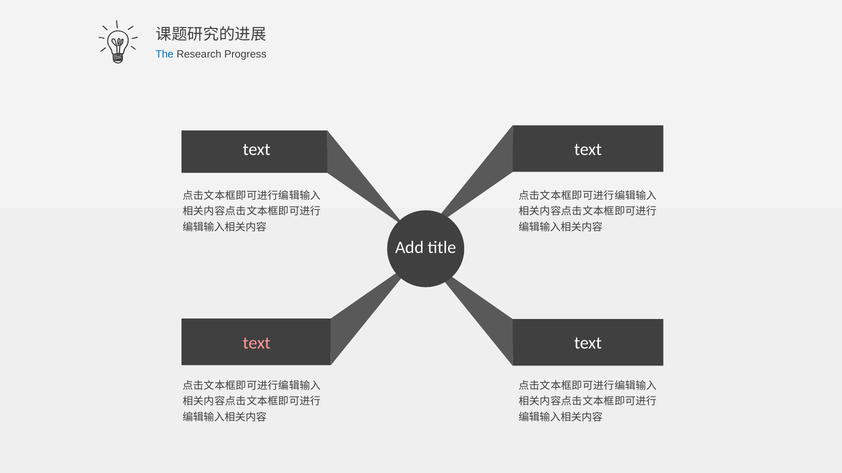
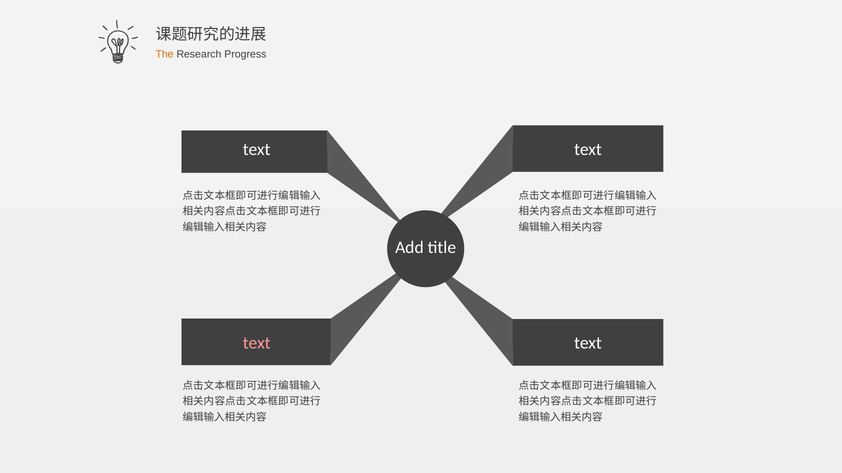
The colour: blue -> orange
